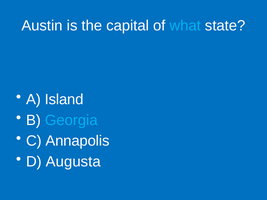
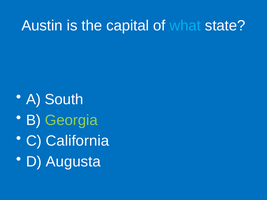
Island: Island -> South
Georgia colour: light blue -> light green
Annapolis: Annapolis -> California
